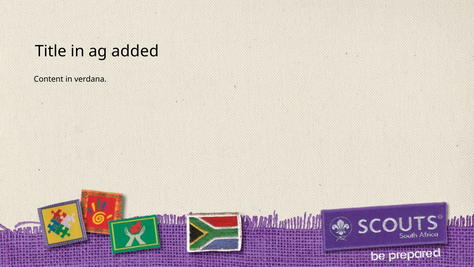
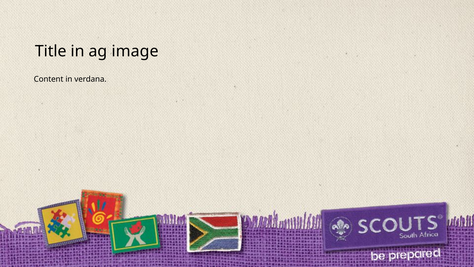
added: added -> image
